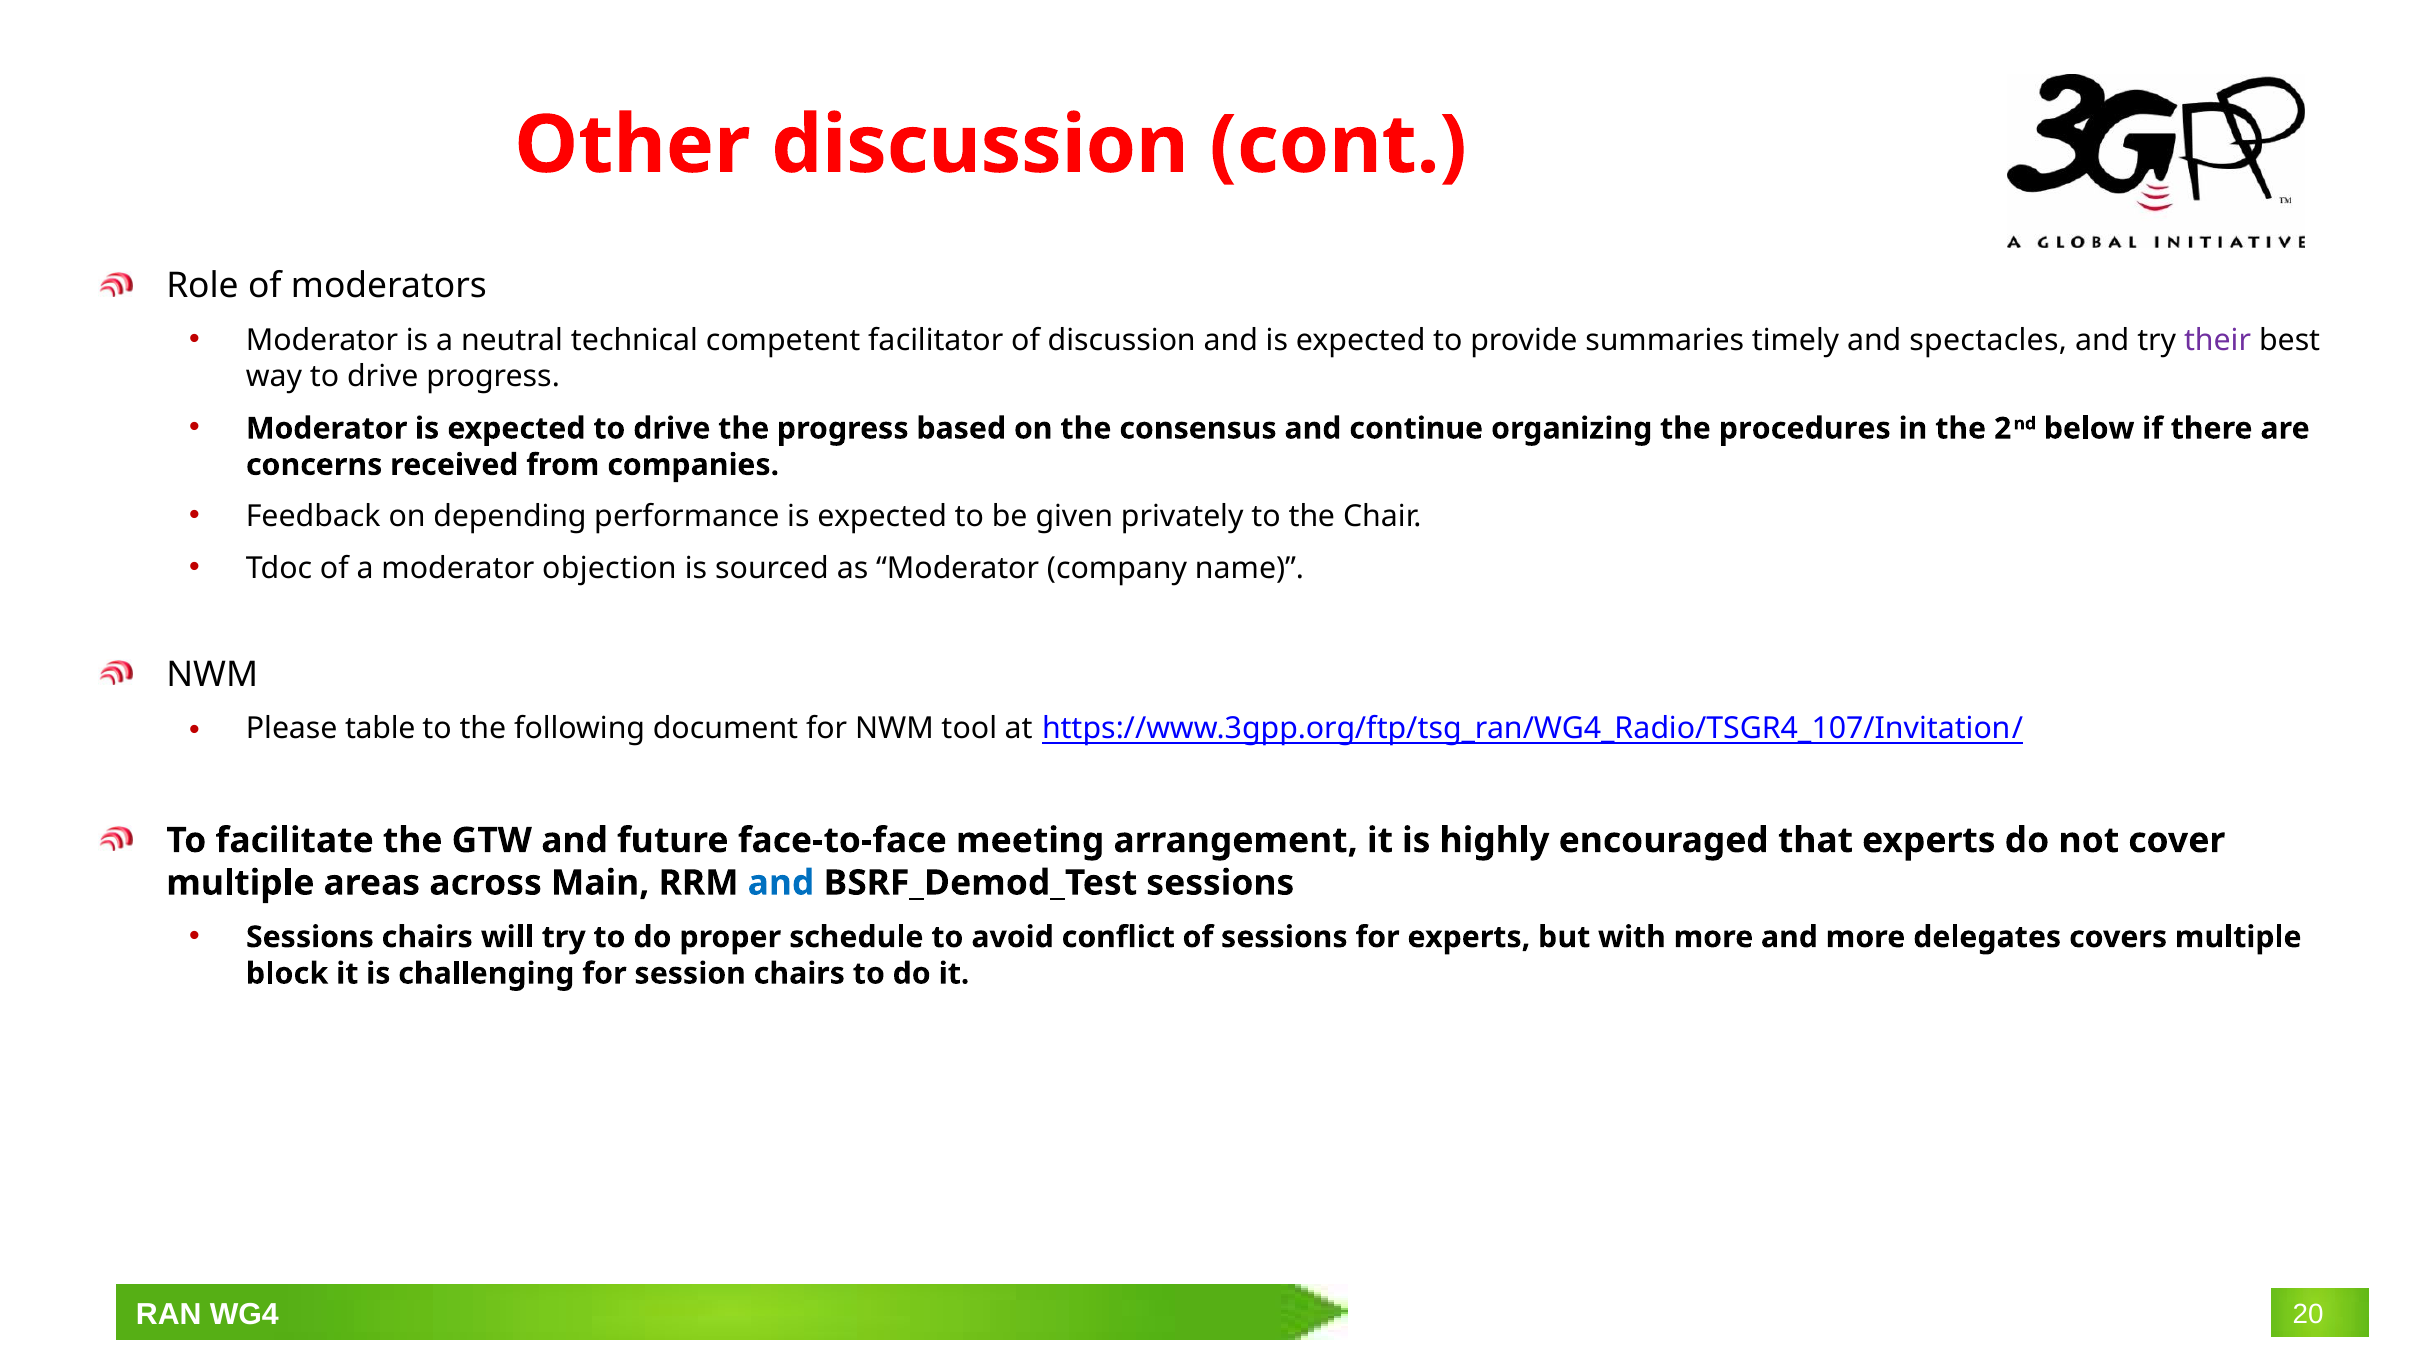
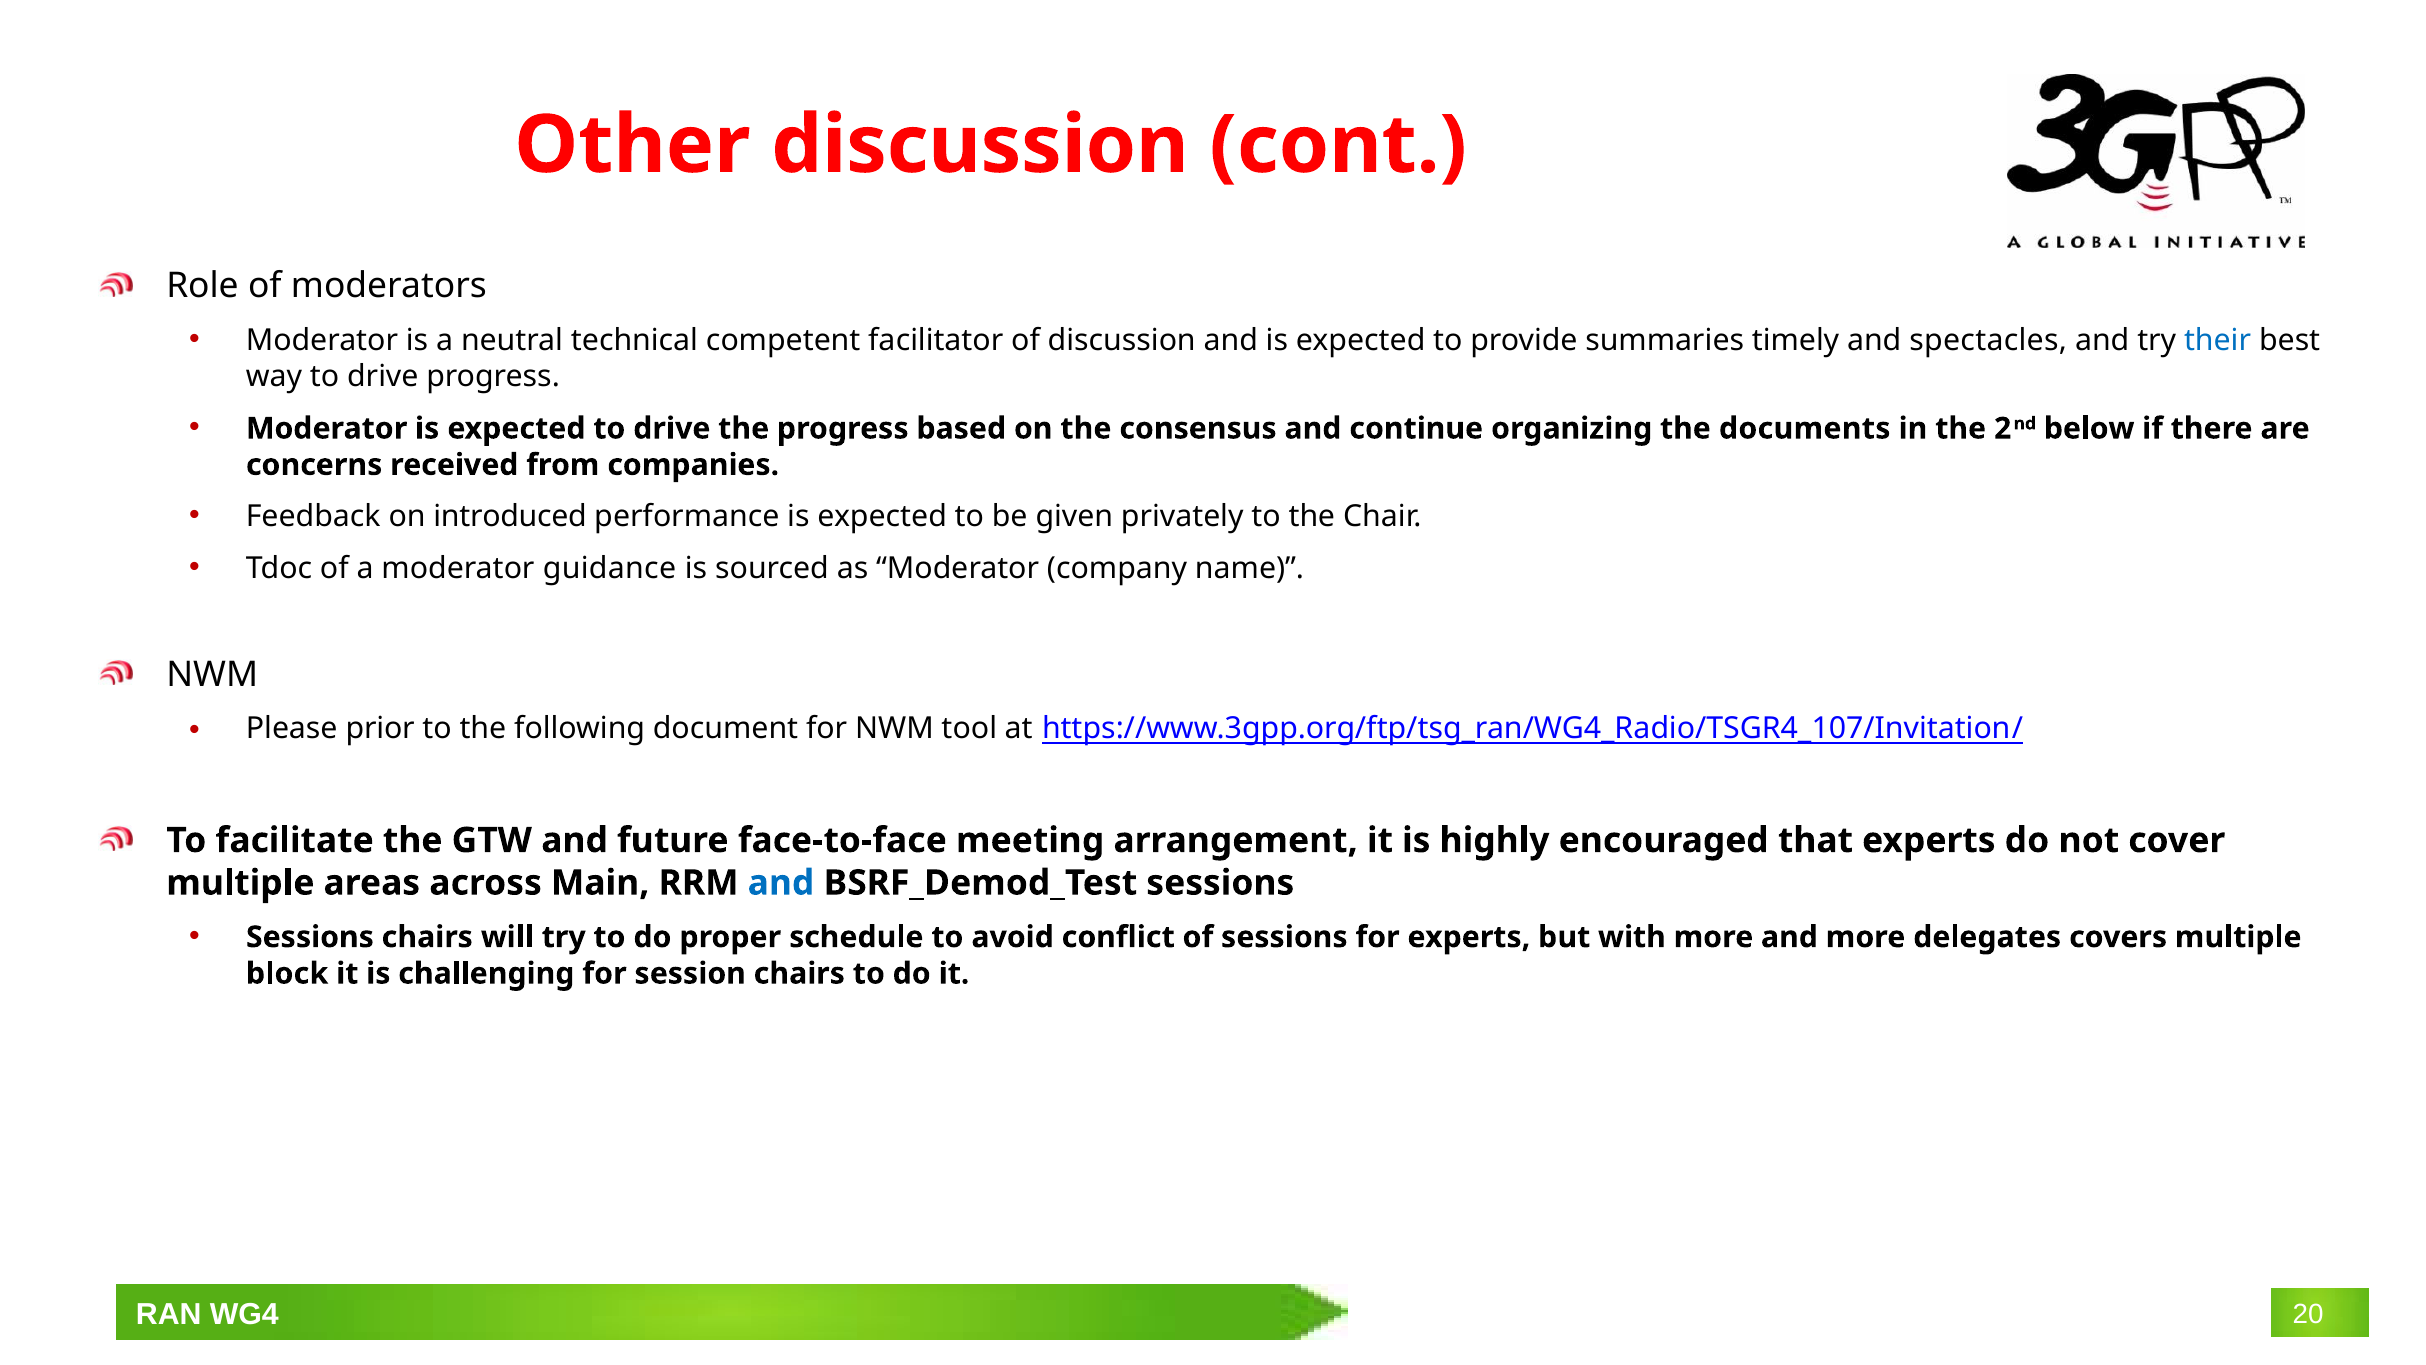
their colour: purple -> blue
procedures: procedures -> documents
depending: depending -> introduced
objection: objection -> guidance
table: table -> prior
